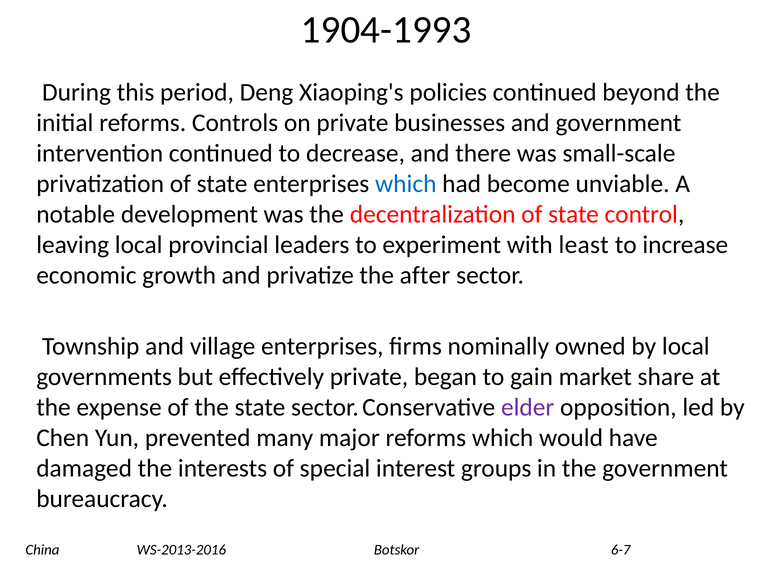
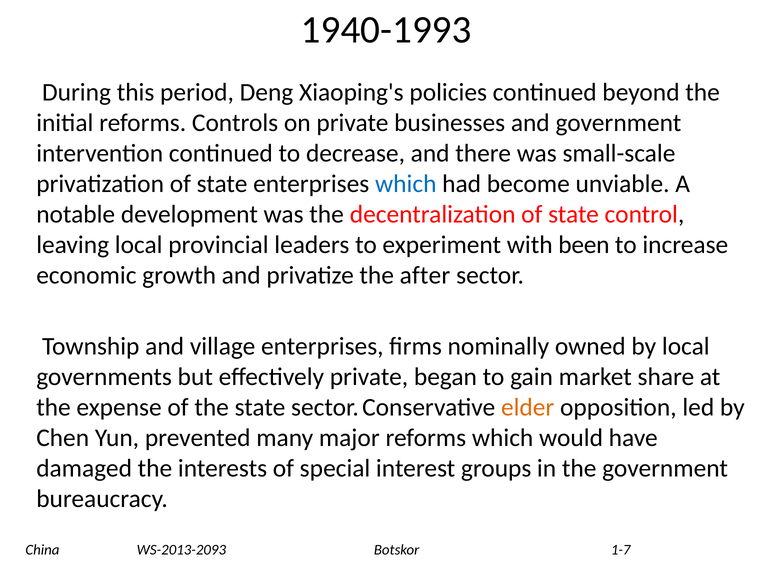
1904-1993: 1904-1993 -> 1940-1993
least: least -> been
elder colour: purple -> orange
WS-2013-2016: WS-2013-2016 -> WS-2013-2093
6-7: 6-7 -> 1-7
